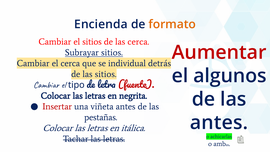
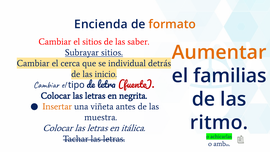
las cerca: cerca -> saber
Aumentar colour: red -> orange
algunos: algunos -> familias
las sitios: sitios -> inicio
Insertar colour: red -> orange
pestañas: pestañas -> muestra
antes at (219, 123): antes -> ritmo
